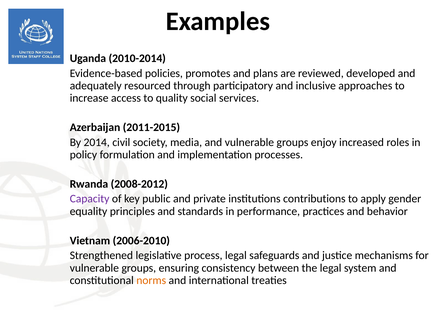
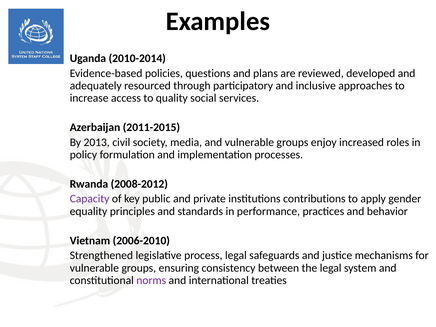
promotes: promotes -> questions
2014: 2014 -> 2013
norms colour: orange -> purple
